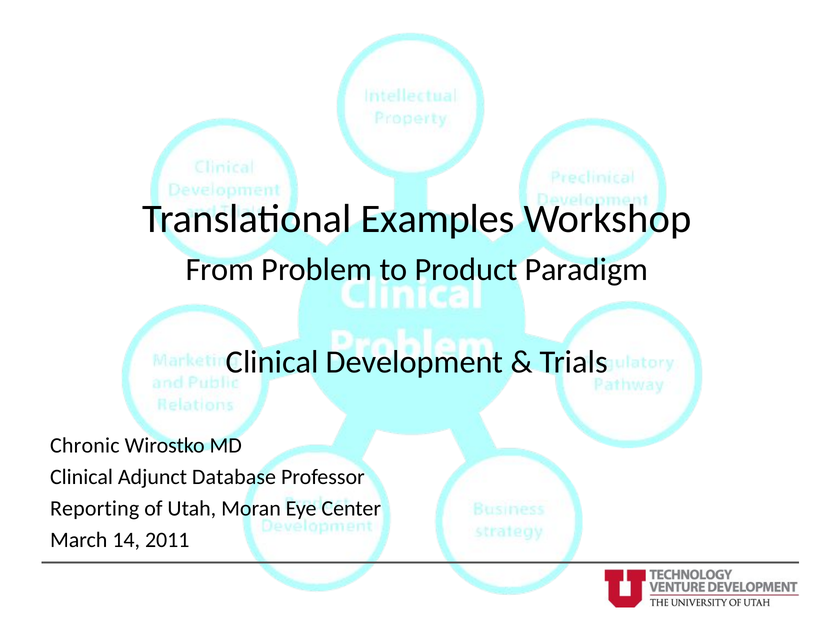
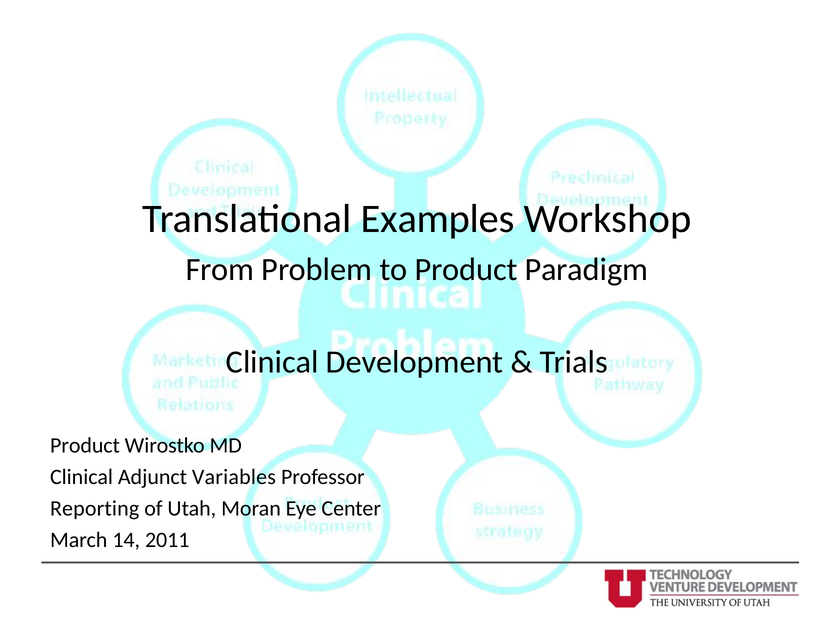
Chronic at (85, 446): Chronic -> Product
Database: Database -> Variables
